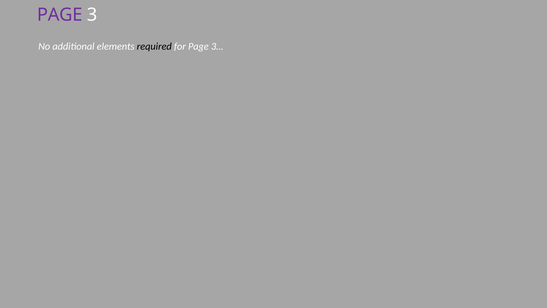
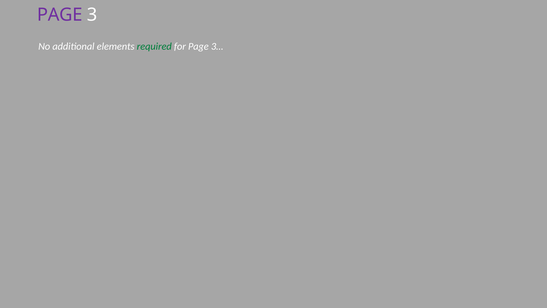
required colour: black -> green
